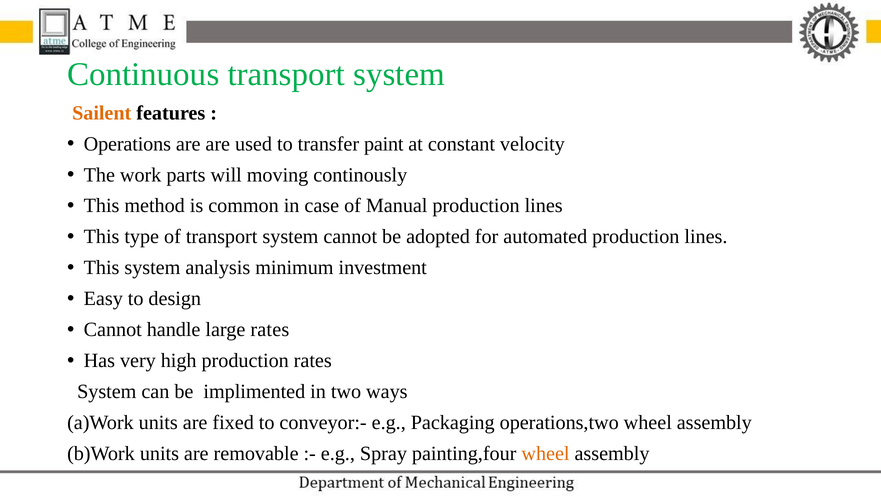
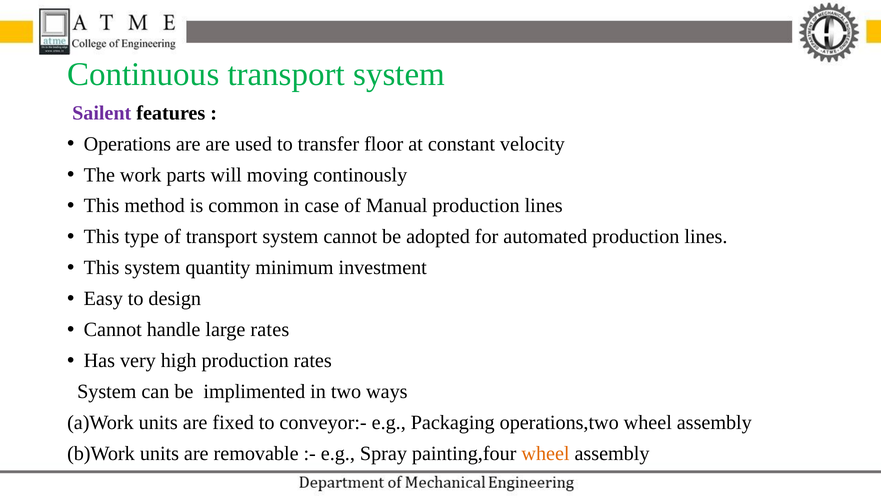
Sailent colour: orange -> purple
paint: paint -> floor
analysis: analysis -> quantity
